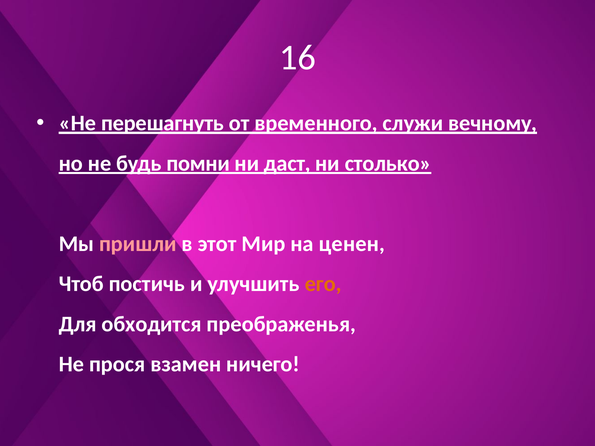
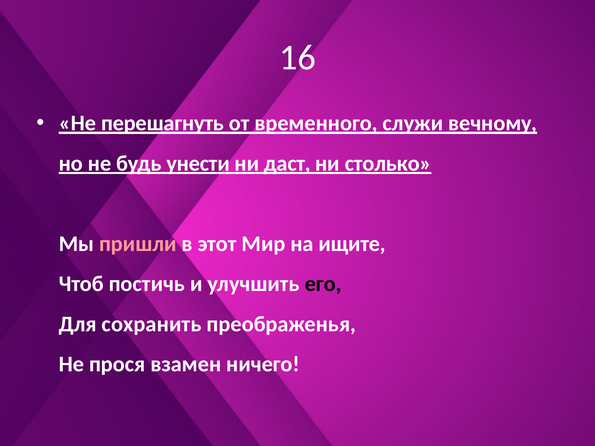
помни: помни -> унести
ценен: ценен -> ищите
его colour: orange -> black
обходится: обходится -> сохранить
